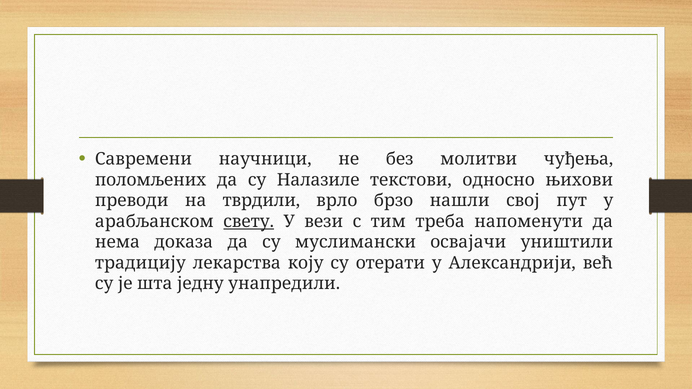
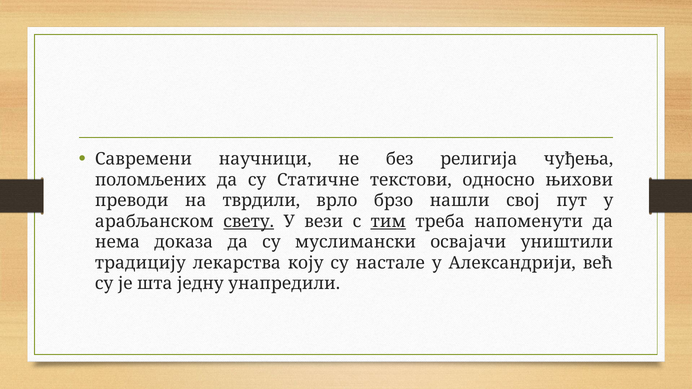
молитви: молитви -> религија
Налазиле: Налазиле -> Статичне
тим underline: none -> present
отерати: отерати -> настале
